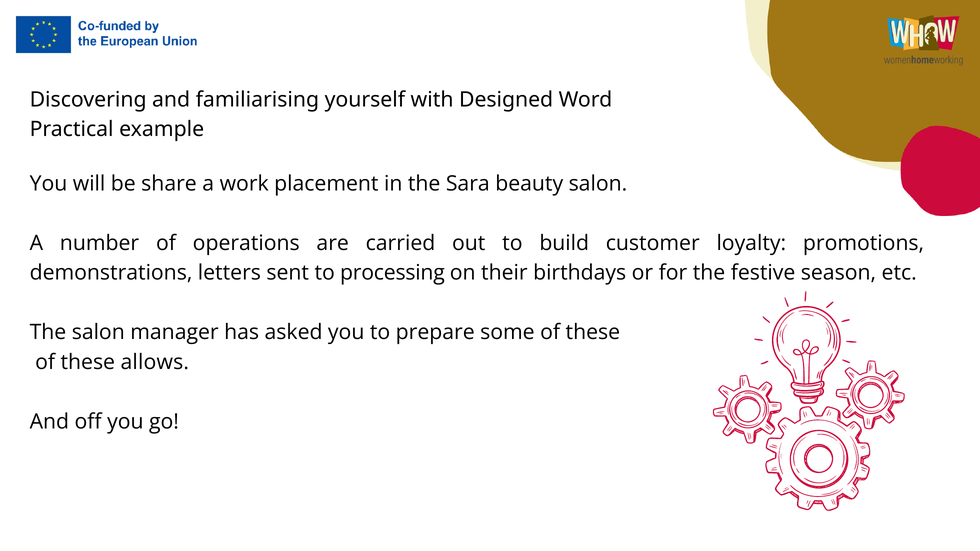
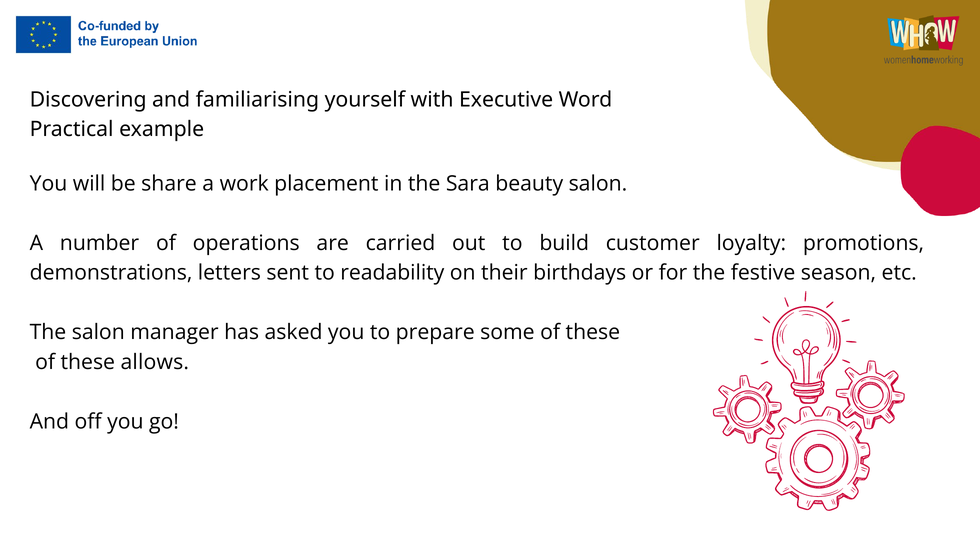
Designed: Designed -> Executive
processing: processing -> readability
